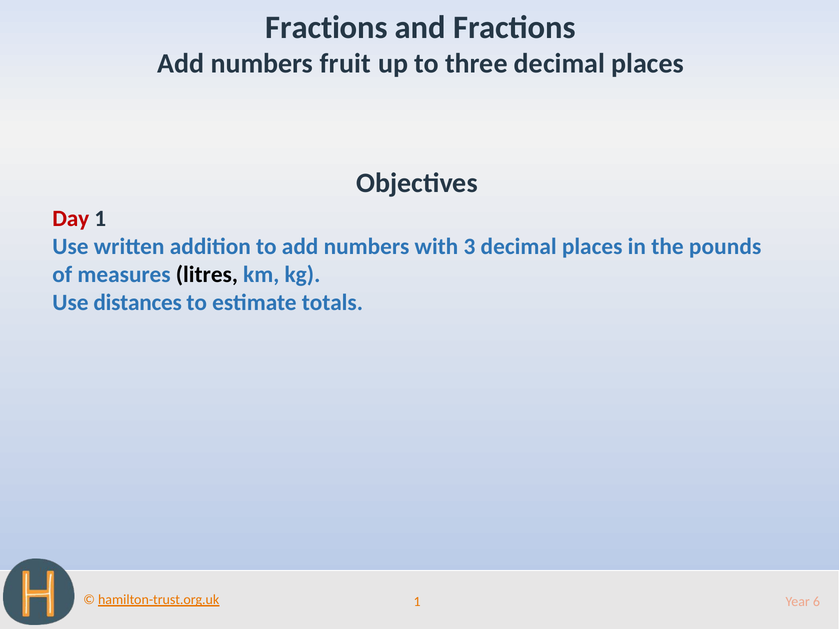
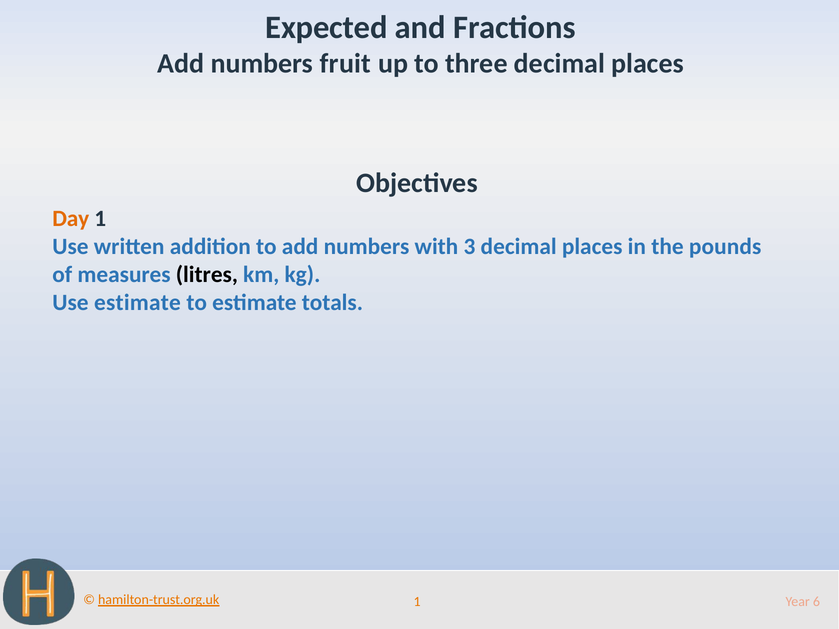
Fractions at (327, 27): Fractions -> Expected
Day colour: red -> orange
Use distances: distances -> estimate
